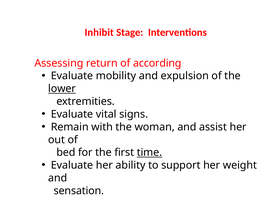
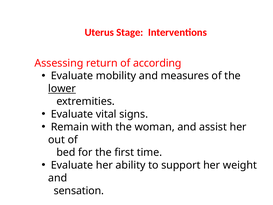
Inhibit: Inhibit -> Uterus
expulsion: expulsion -> measures
time underline: present -> none
